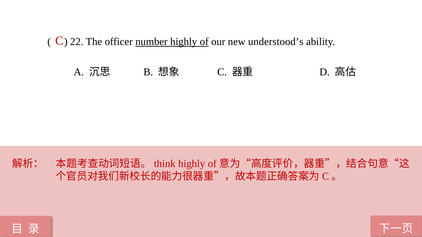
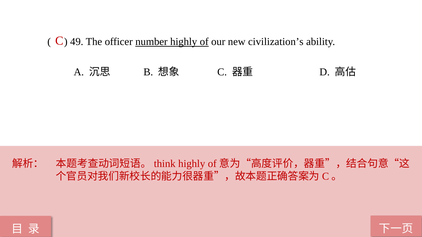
22: 22 -> 49
understood’s: understood’s -> civilization’s
